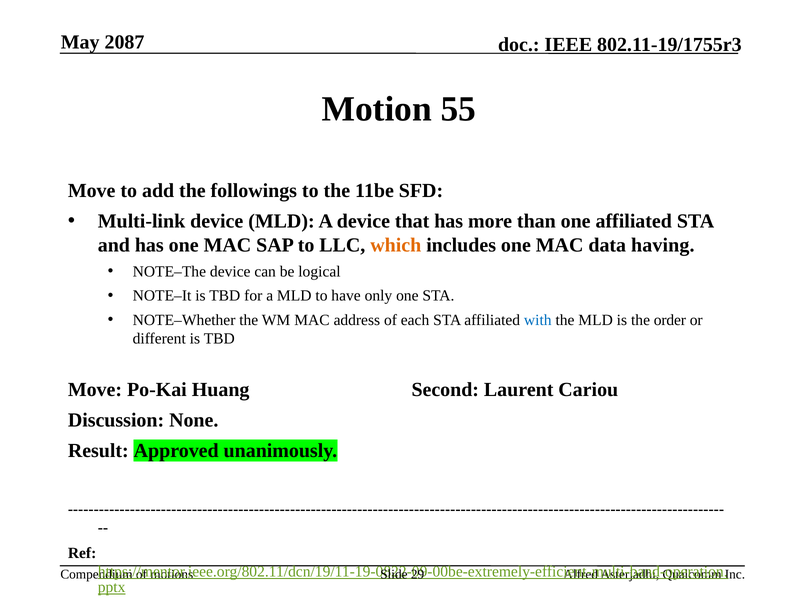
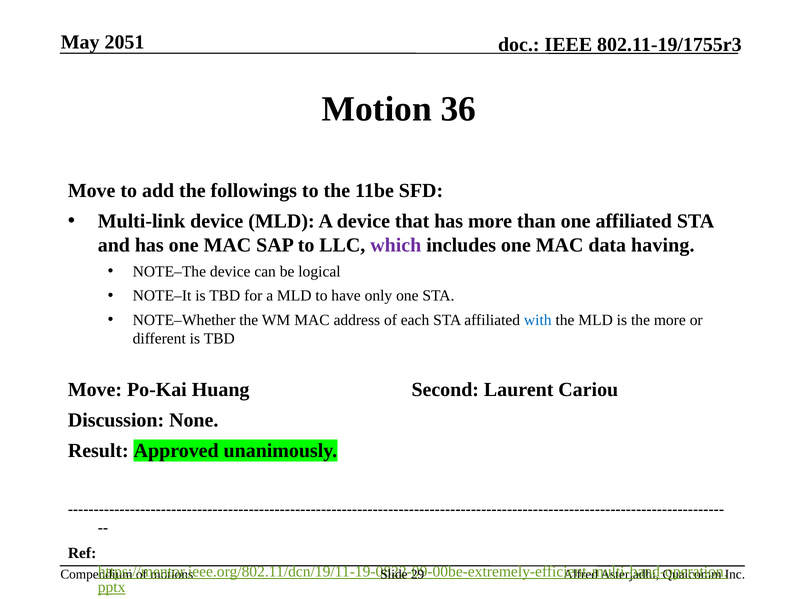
2087: 2087 -> 2051
55: 55 -> 36
which colour: orange -> purple
the order: order -> more
